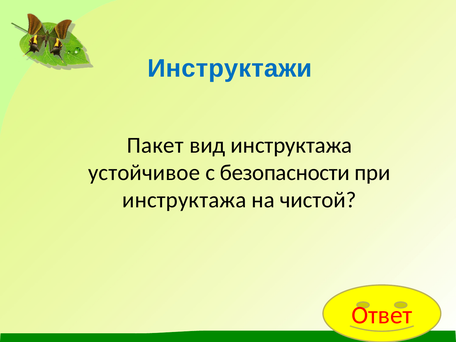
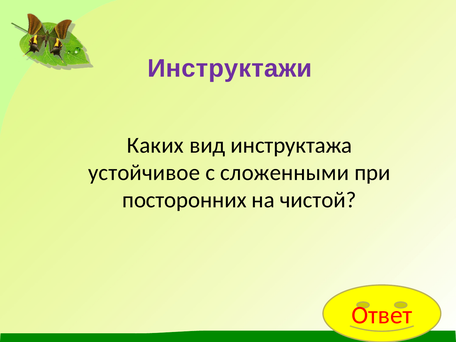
Инструктажи colour: blue -> purple
Пакет: Пакет -> Каких
безопасности: безопасности -> сложенными
инструктажа at (184, 200): инструктажа -> посторонних
